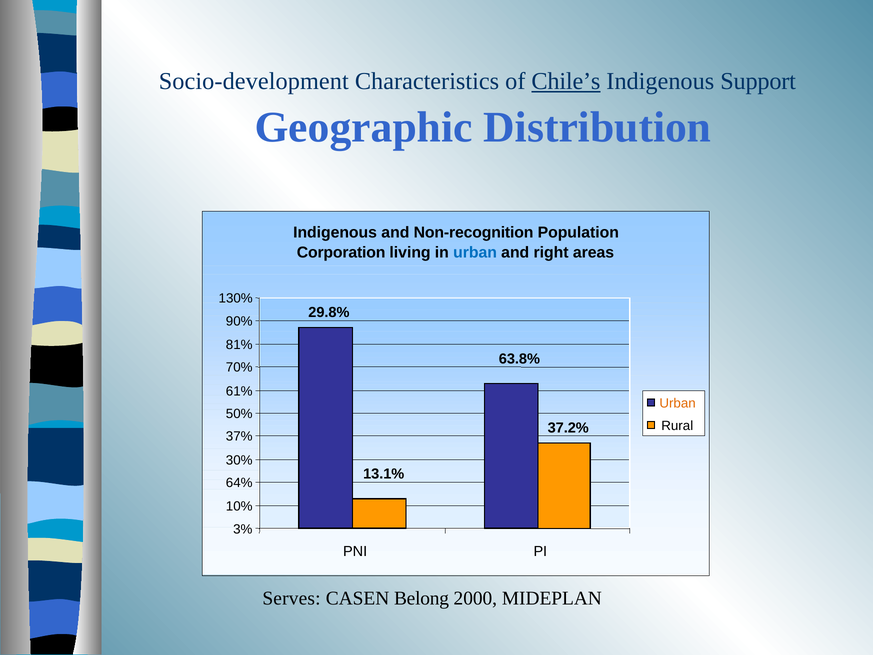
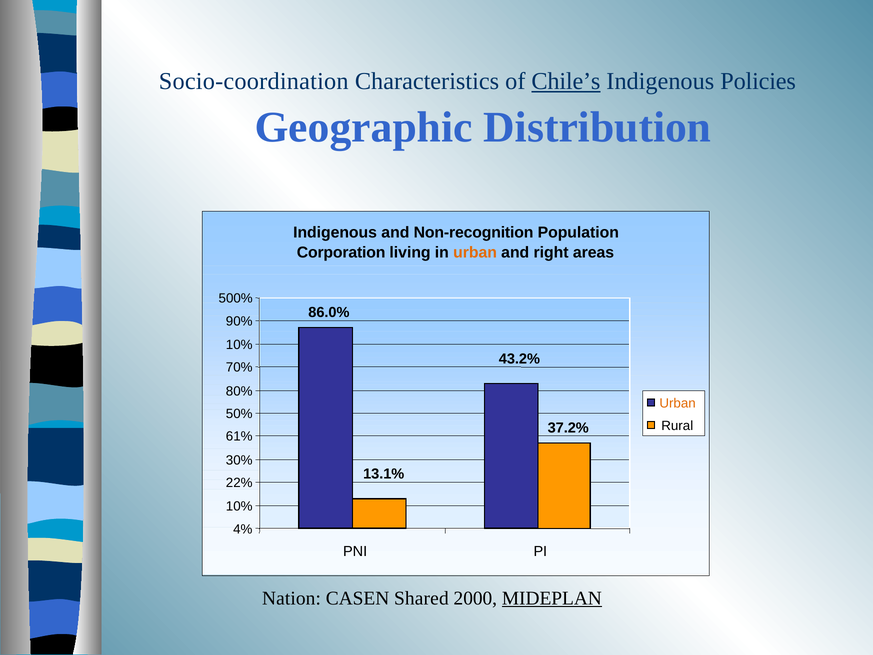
Socio-development: Socio-development -> Socio-coordination
Support: Support -> Policies
urban at (475, 253) colour: blue -> orange
130%: 130% -> 500%
29.8%: 29.8% -> 86.0%
81% at (239, 345): 81% -> 10%
63.8%: 63.8% -> 43.2%
61%: 61% -> 80%
37%: 37% -> 61%
64%: 64% -> 22%
3%: 3% -> 4%
Serves: Serves -> Nation
Belong: Belong -> Shared
MIDEPLAN underline: none -> present
